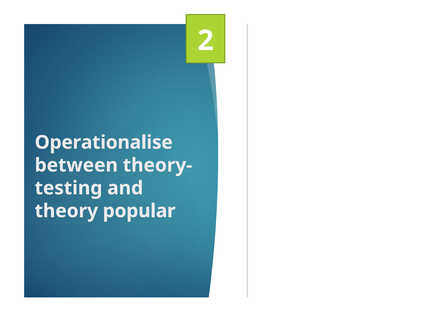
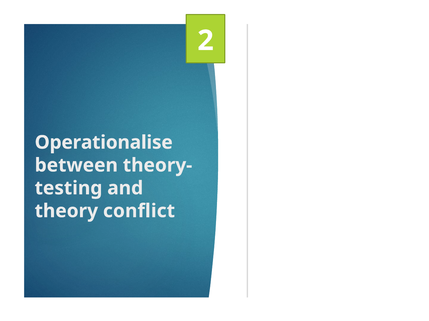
popular: popular -> conflict
